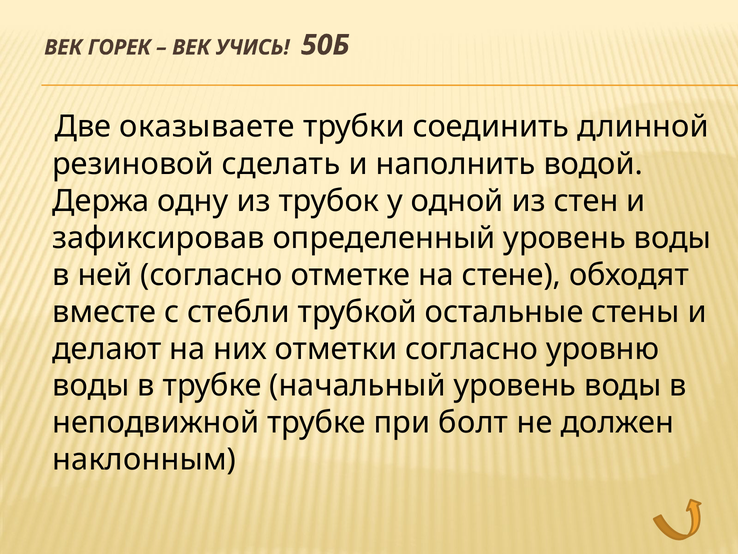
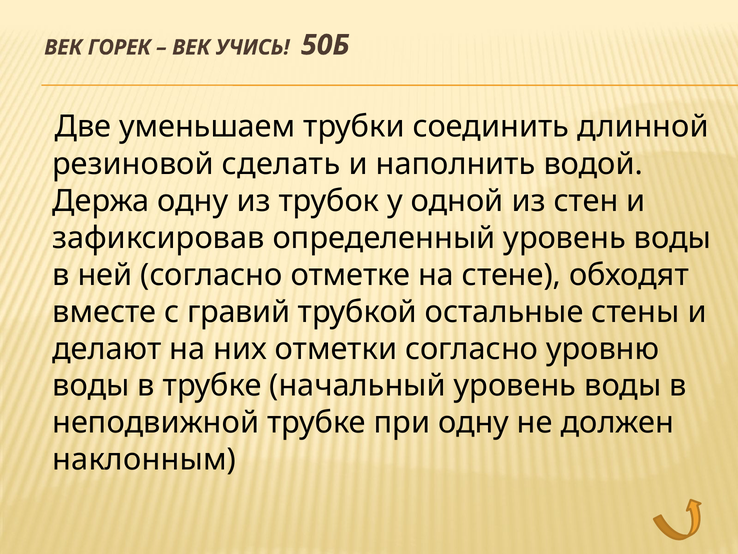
оказываете: оказываете -> уменьшаем
стебли: стебли -> гравий
при болт: болт -> одну
